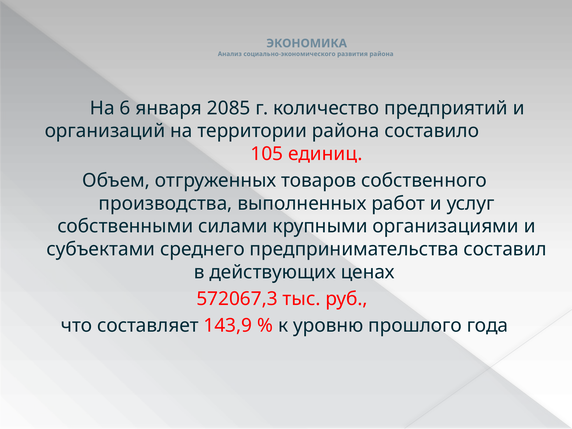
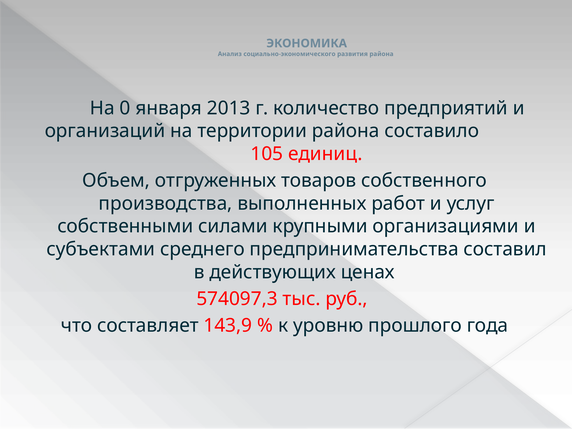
6: 6 -> 0
2085: 2085 -> 2013
572067,3: 572067,3 -> 574097,3
